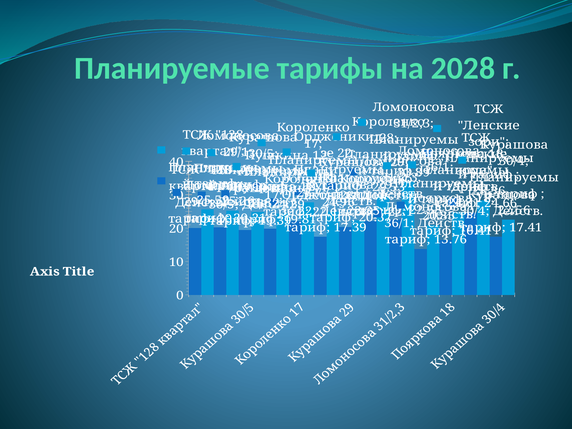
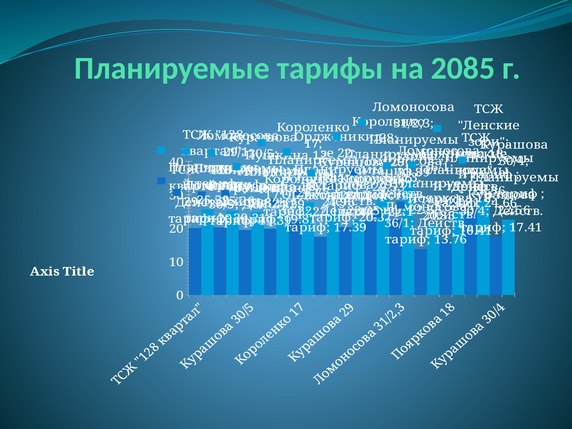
2028: 2028 -> 2085
